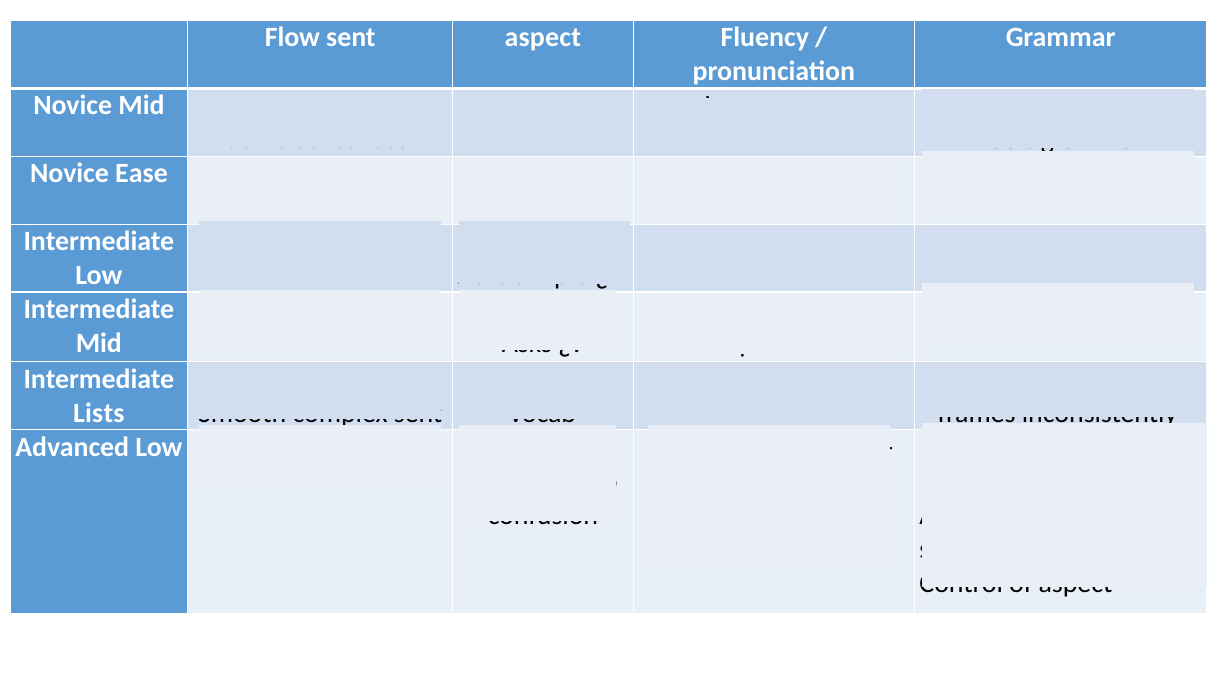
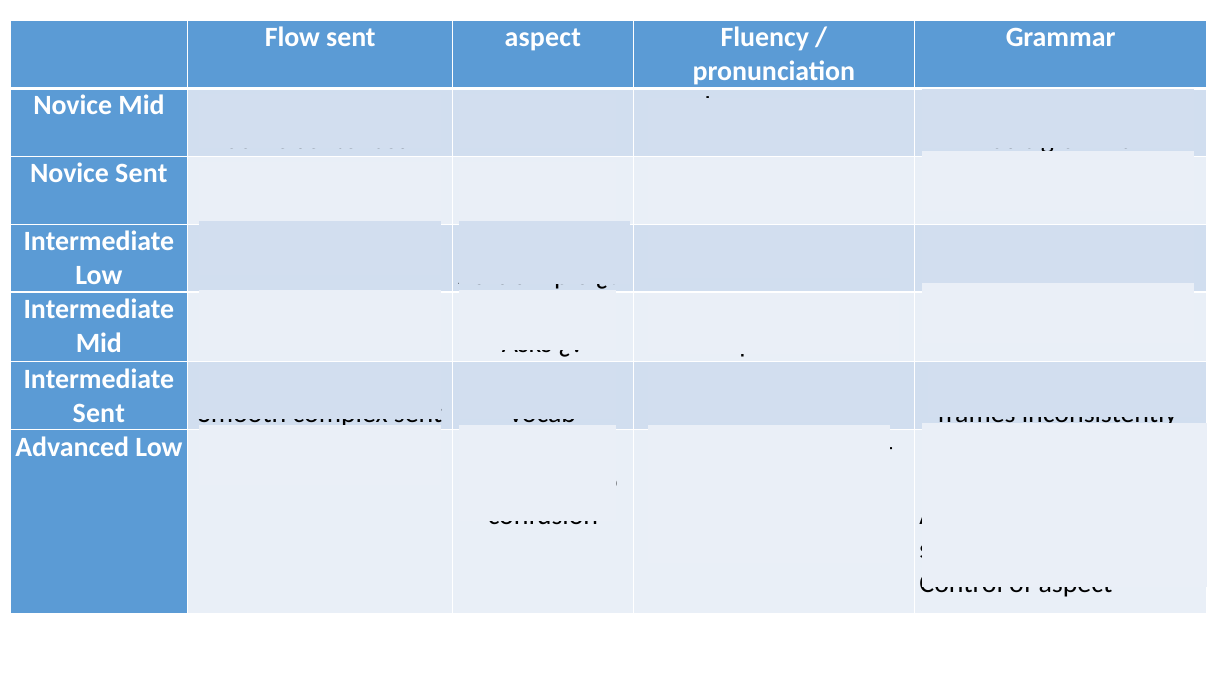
Novice Ease: Ease -> Sent
Lists at (99, 413): Lists -> Sent
